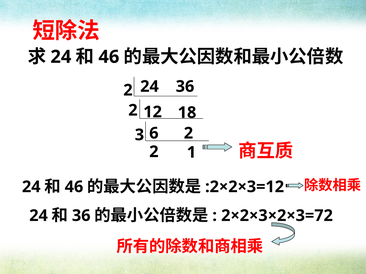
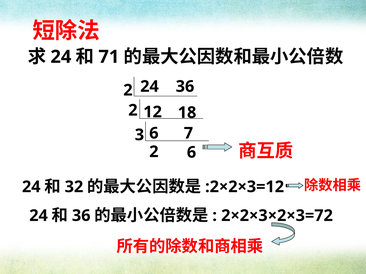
46 at (109, 57): 46 -> 71
6 2: 2 -> 7
1 at (192, 153): 1 -> 6
46 at (74, 187): 46 -> 32
